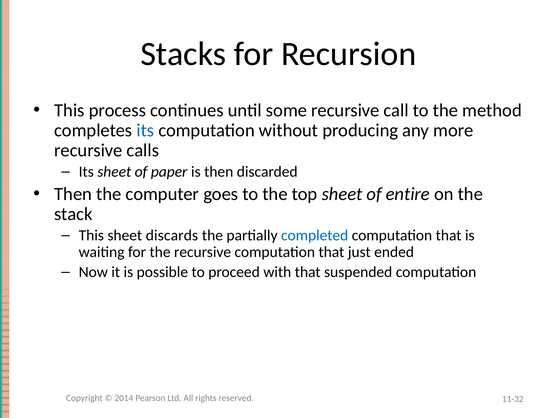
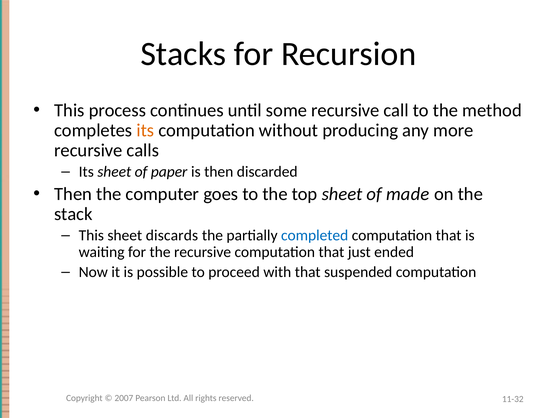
its at (145, 130) colour: blue -> orange
entire: entire -> made
2014: 2014 -> 2007
